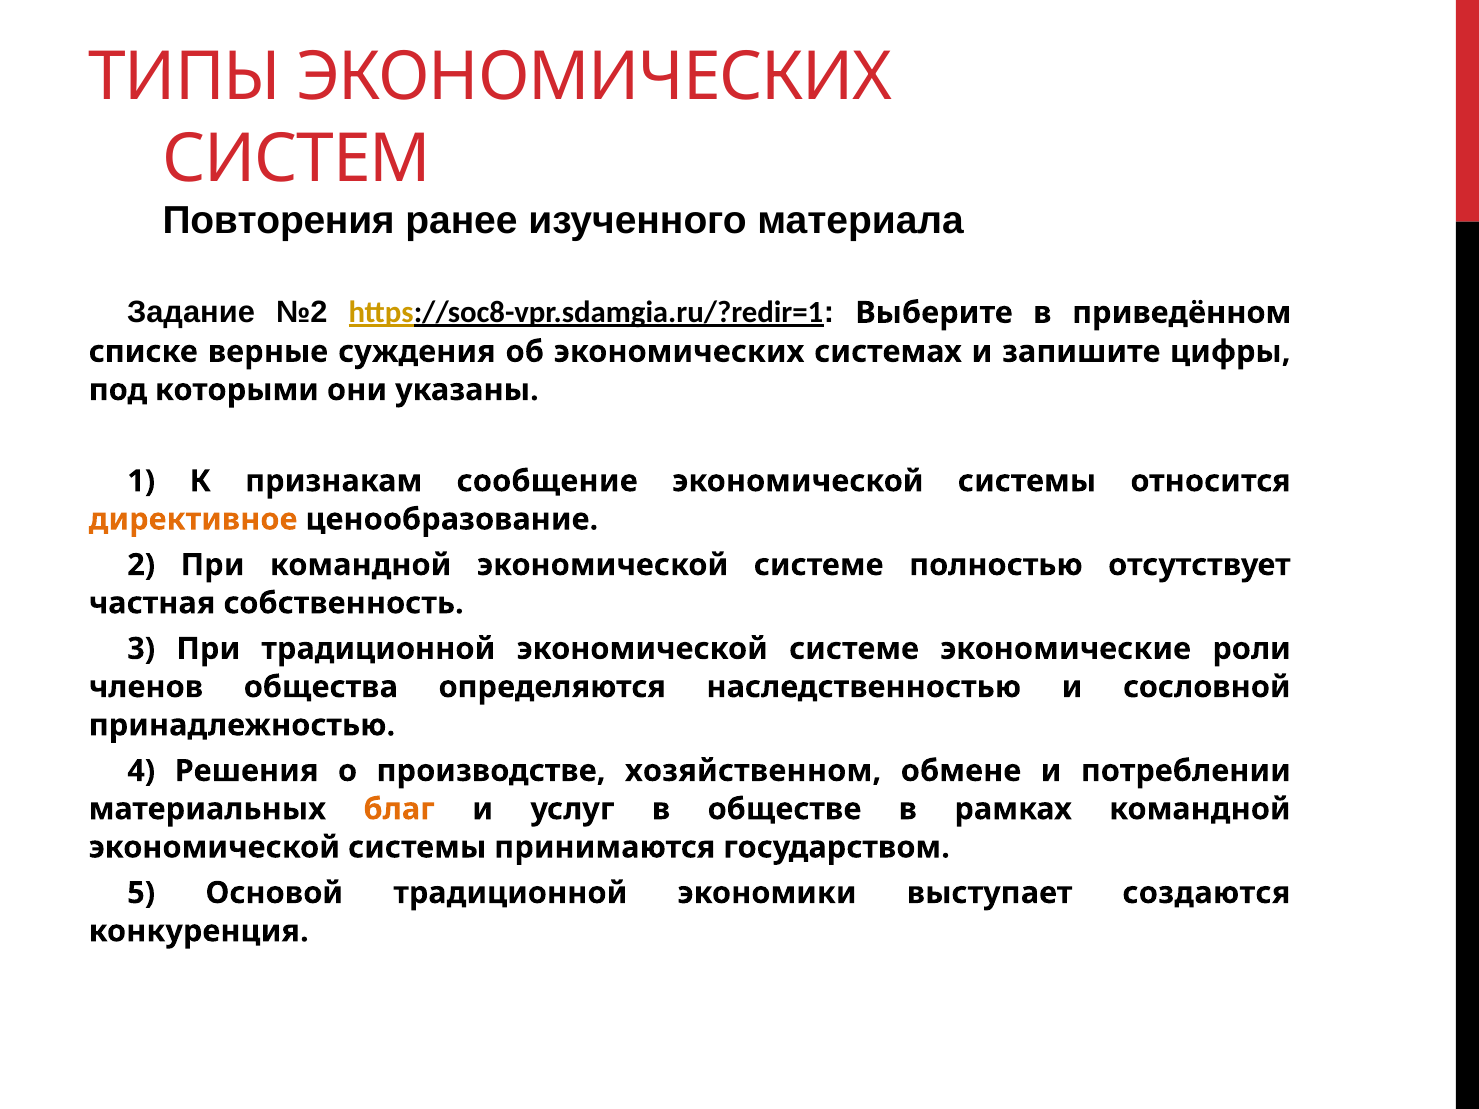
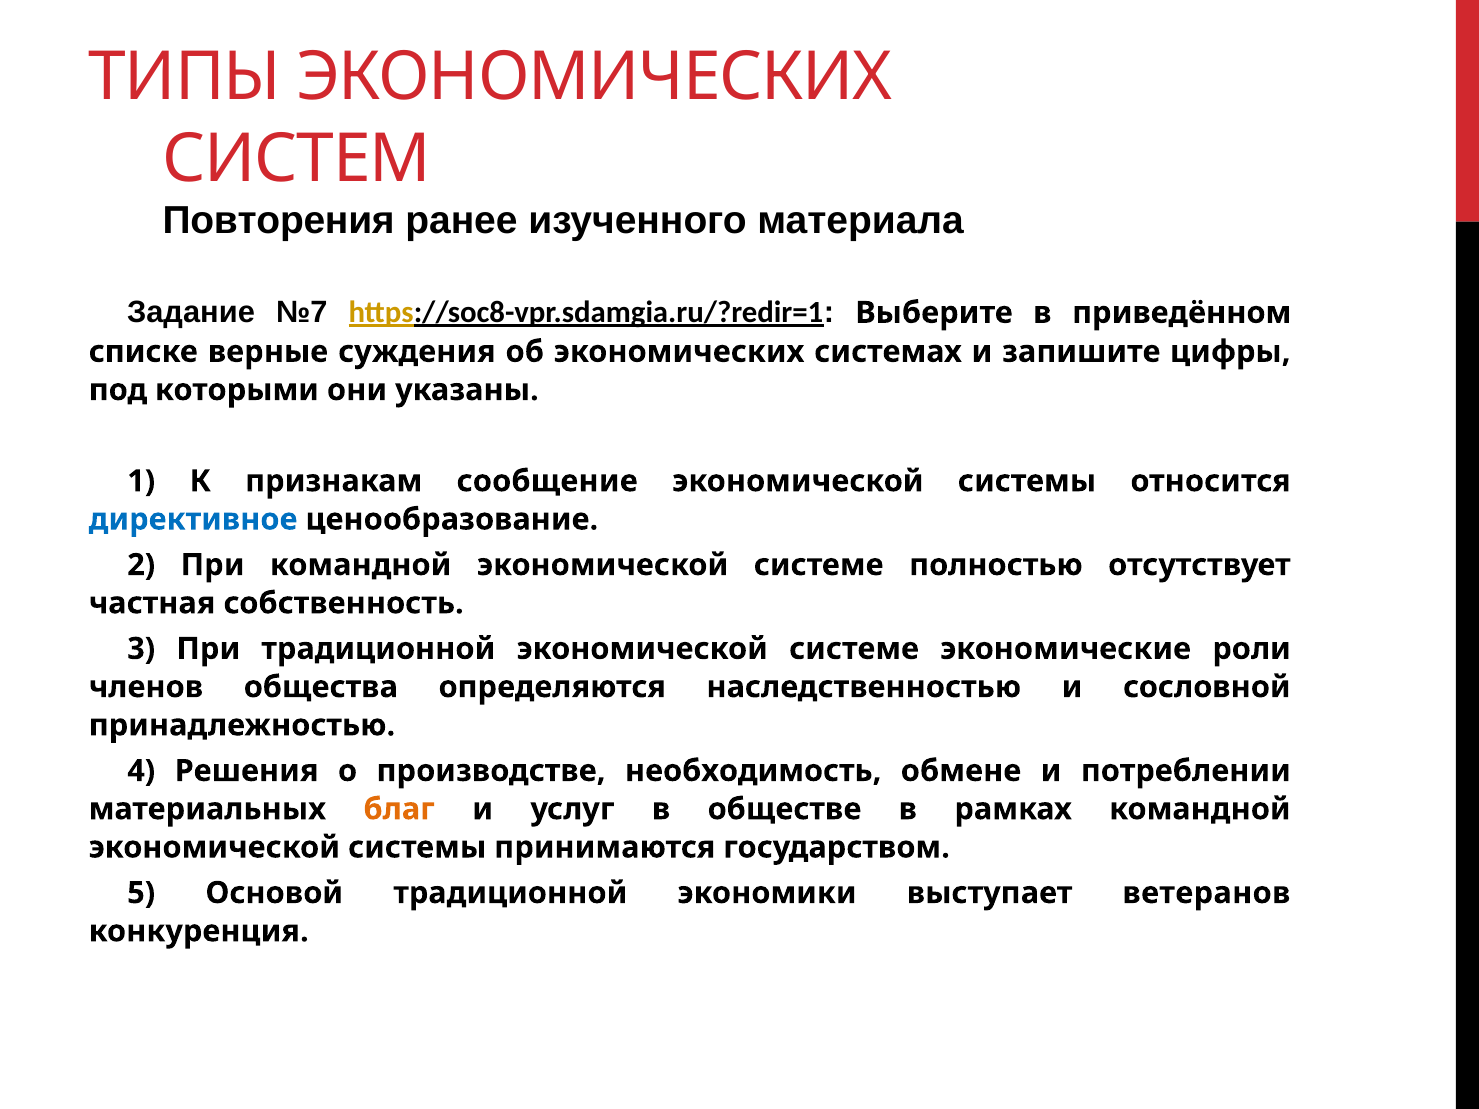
№2: №2 -> №7
директивное colour: orange -> blue
хозяйственном: хозяйственном -> необходимость
создаются: создаются -> ветеранов
